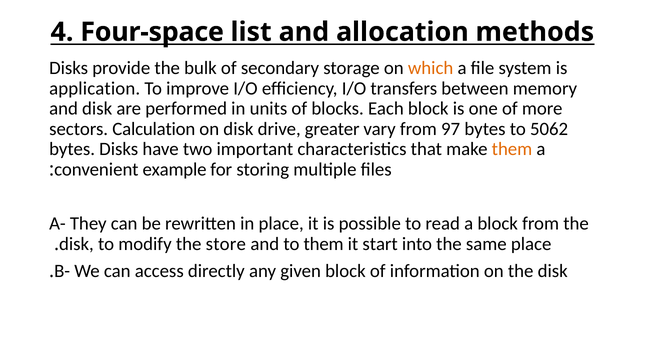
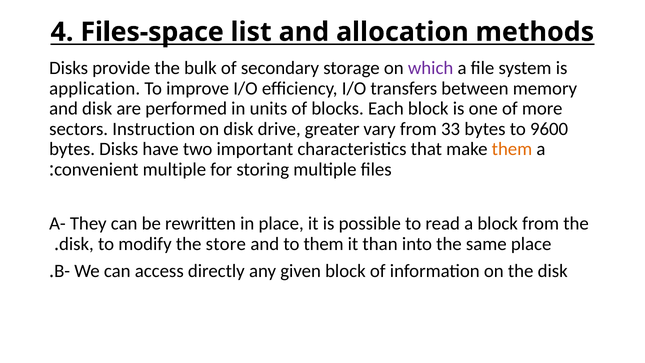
Four-space: Four-space -> Files-space
which colour: orange -> purple
Calculation: Calculation -> Instruction
97: 97 -> 33
5062: 5062 -> 9600
convenient example: example -> multiple
start: start -> than
